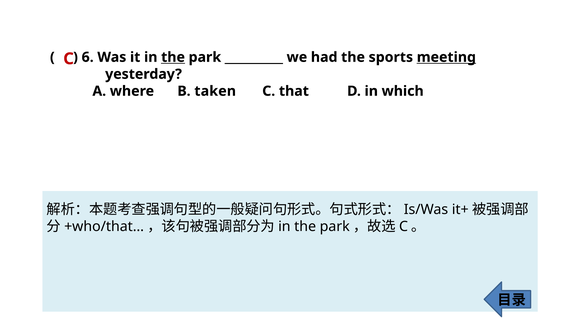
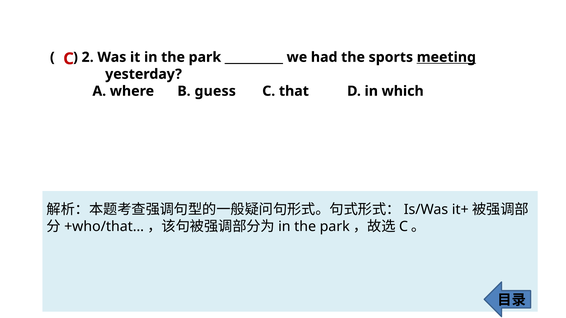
6: 6 -> 2
the at (173, 57) underline: present -> none
taken: taken -> guess
